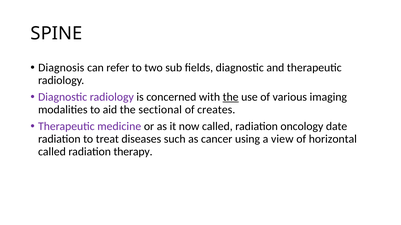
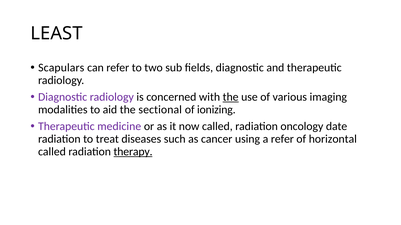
SPINE: SPINE -> LEAST
Diagnosis: Diagnosis -> Scapulars
creates: creates -> ionizing
a view: view -> refer
therapy underline: none -> present
